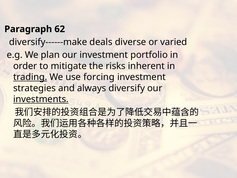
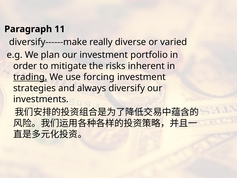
62: 62 -> 11
deals: deals -> really
investments underline: present -> none
